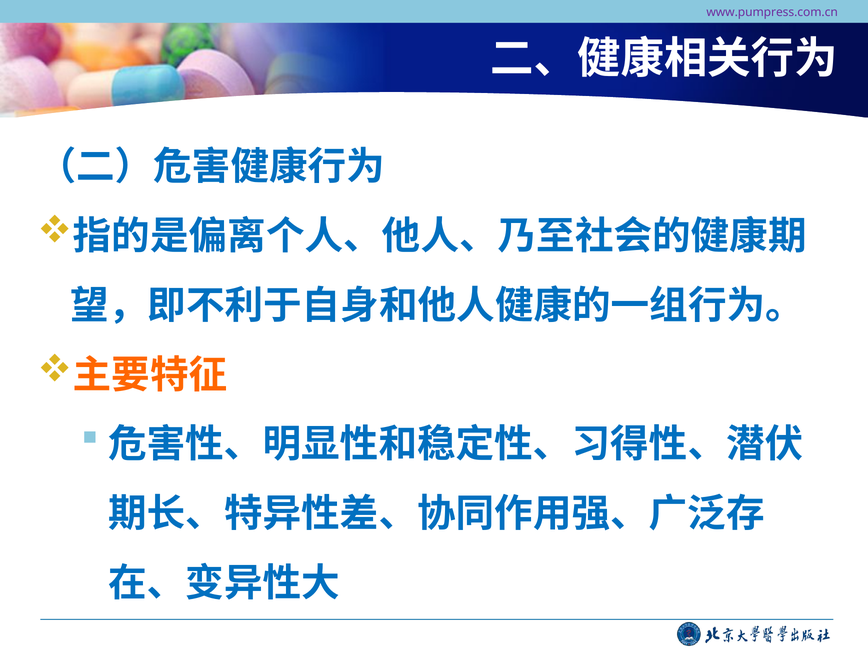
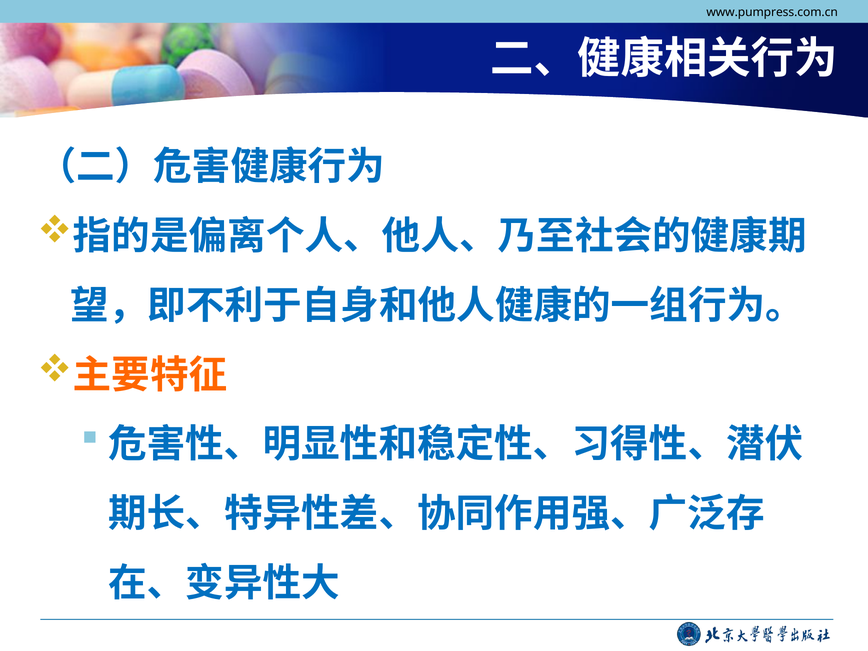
www.pumpress.com.cn colour: purple -> black
